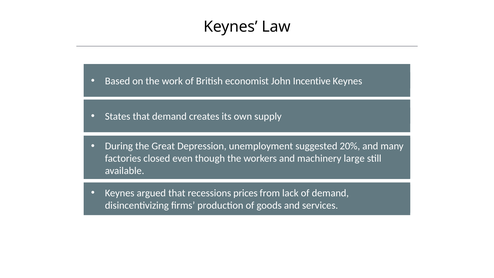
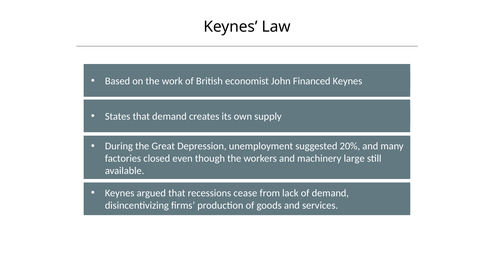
Incentive: Incentive -> Financed
prices: prices -> cease
